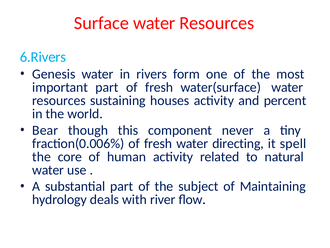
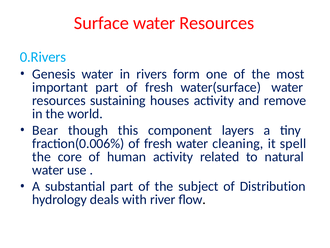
6.Rivers: 6.Rivers -> 0.Rivers
percent: percent -> remove
never: never -> layers
directing: directing -> cleaning
Maintaining: Maintaining -> Distribution
